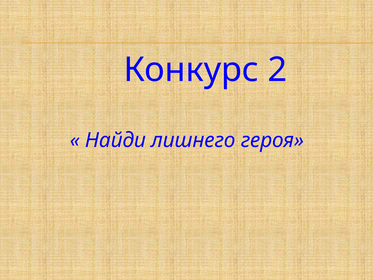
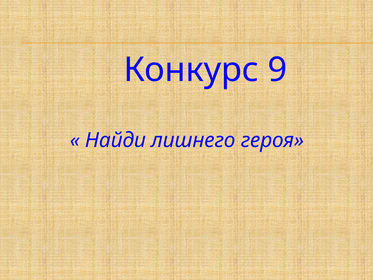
2: 2 -> 9
